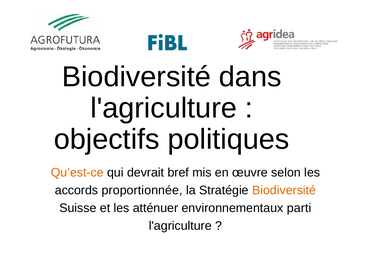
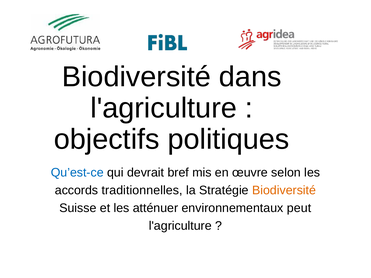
Qu’est-ce colour: orange -> blue
proportionnée: proportionnée -> traditionnelles
parti: parti -> peut
